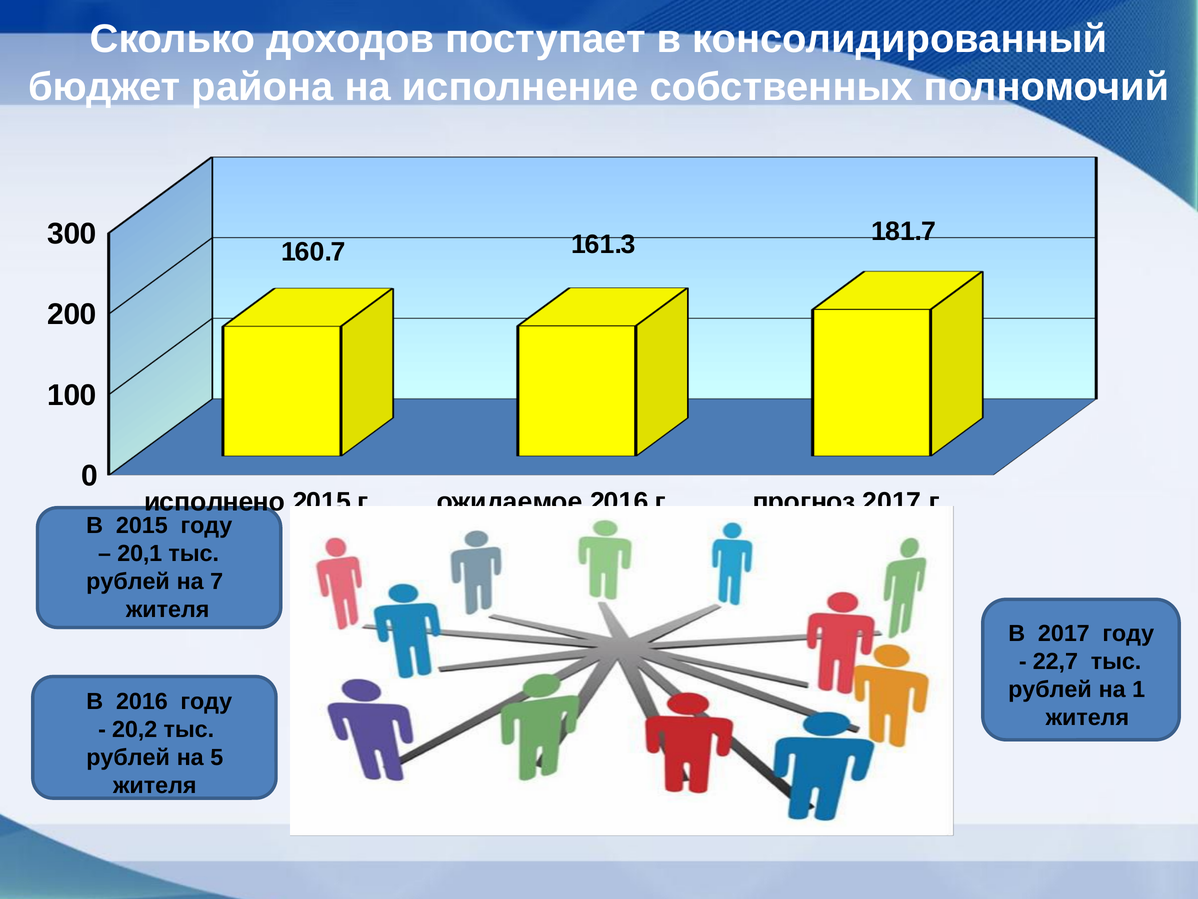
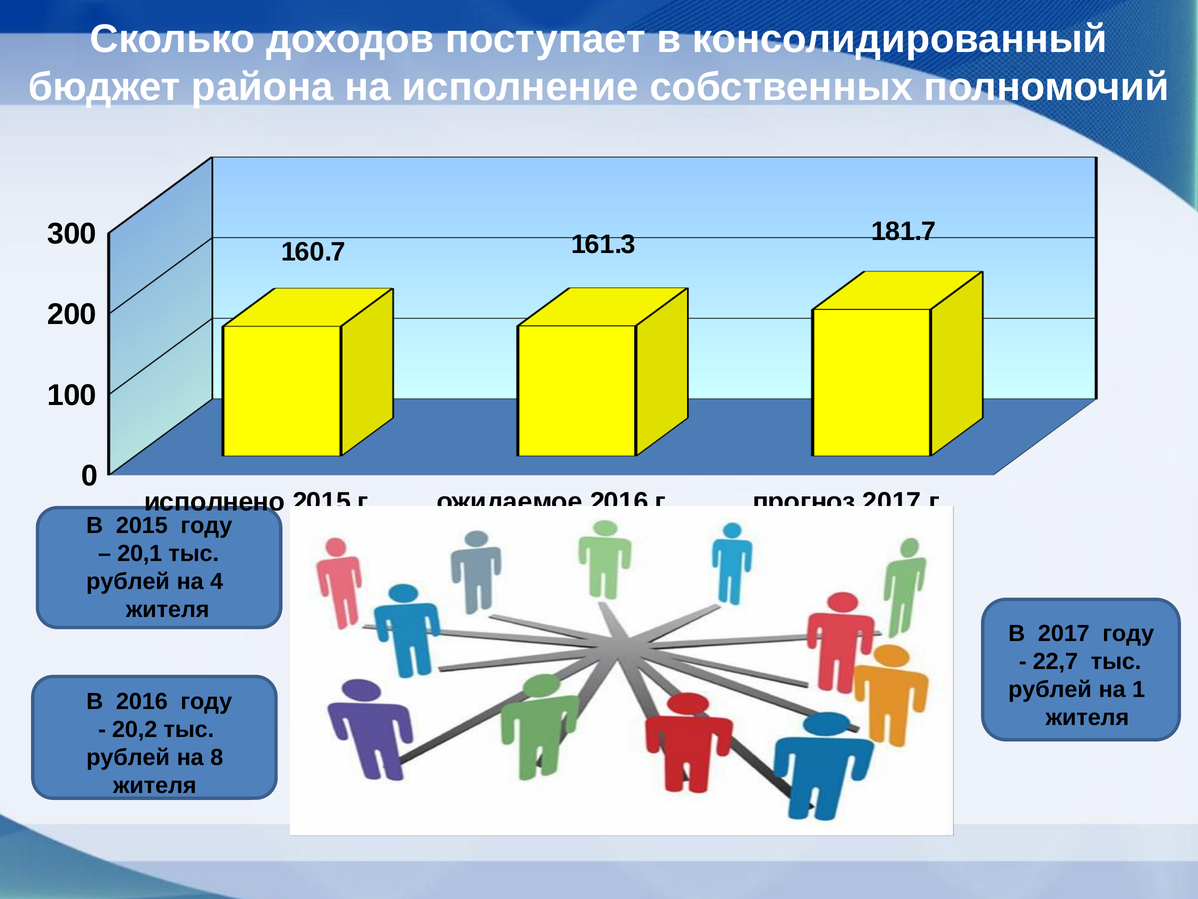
7: 7 -> 4
5: 5 -> 8
